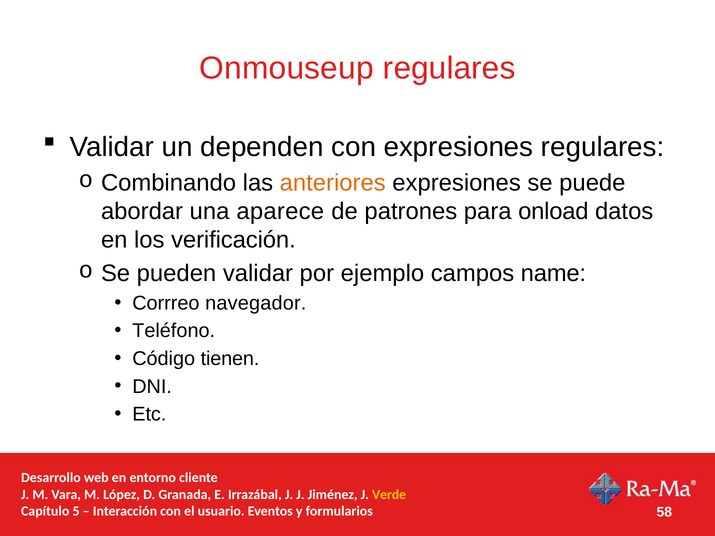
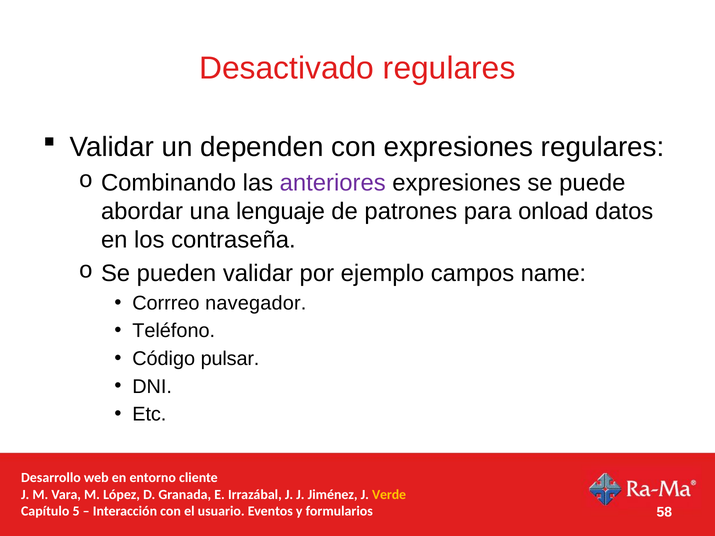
Onmouseup: Onmouseup -> Desactivado
anteriores colour: orange -> purple
aparece: aparece -> lenguaje
verificación: verificación -> contraseña
tienen: tienen -> pulsar
